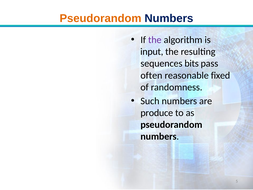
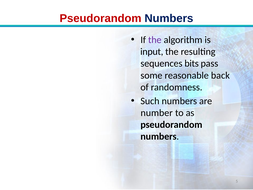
Pseudorandom at (100, 18) colour: orange -> red
often: often -> some
fixed: fixed -> back
produce: produce -> number
